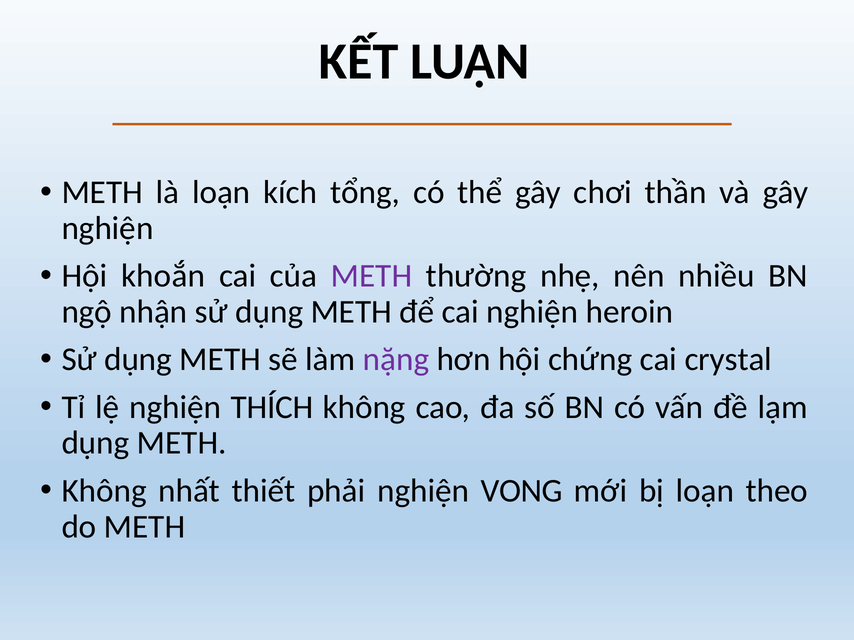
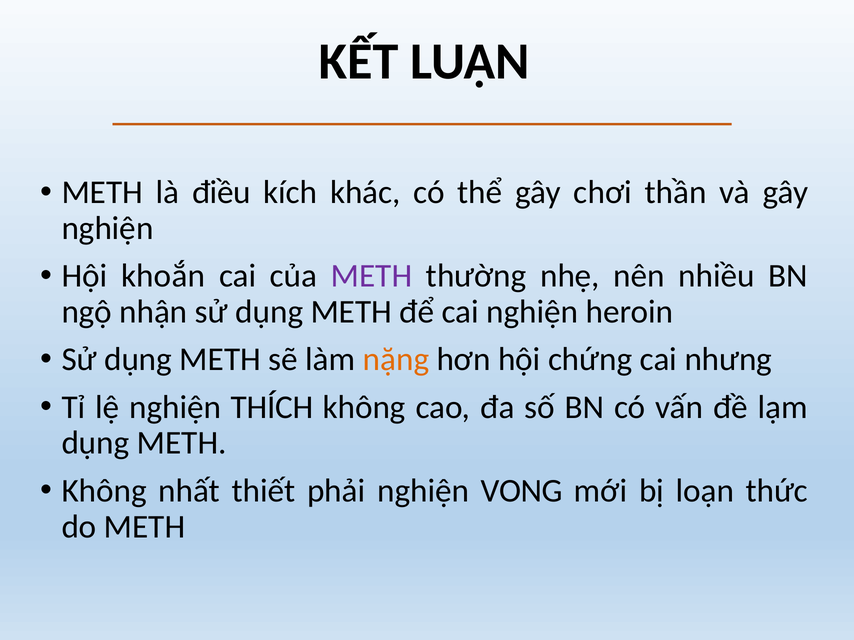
là loạn: loạn -> điều
tổng: tổng -> khác
nặng colour: purple -> orange
crystal: crystal -> nhưng
theo: theo -> thức
